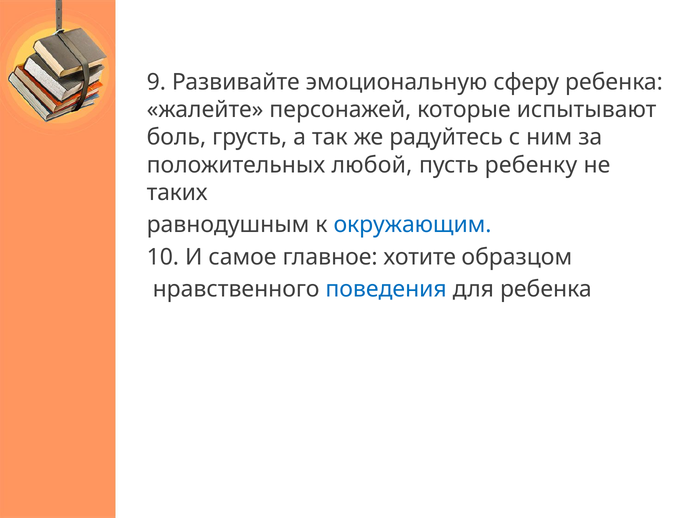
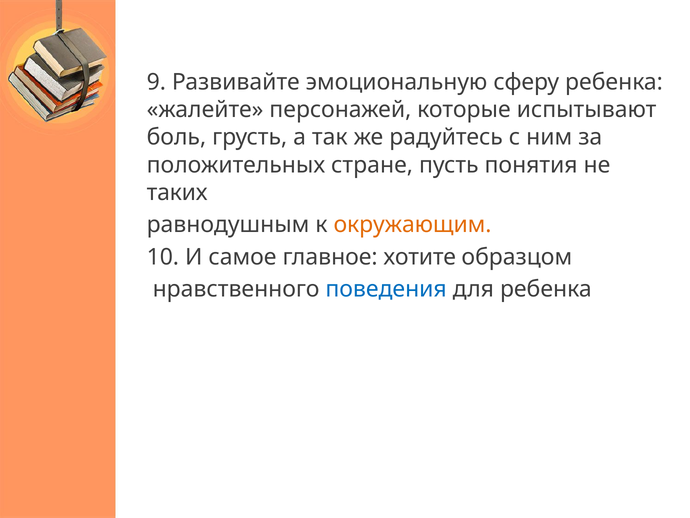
любой: любой -> стране
ребенку: ребенку -> понятия
окружающим colour: blue -> orange
